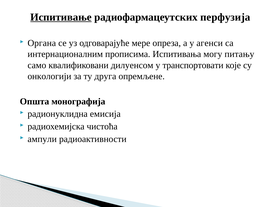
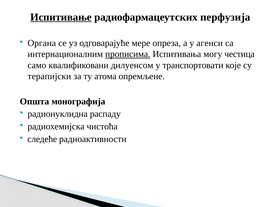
прописима underline: none -> present
питању: питању -> честица
онкологији: онкологији -> терапијски
друга: друга -> атома
емисија: емисија -> распаду
ампули: ампули -> следеће
